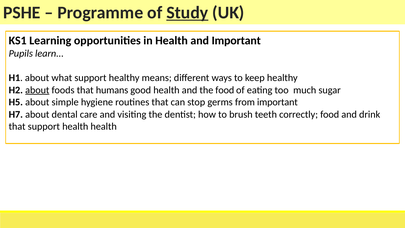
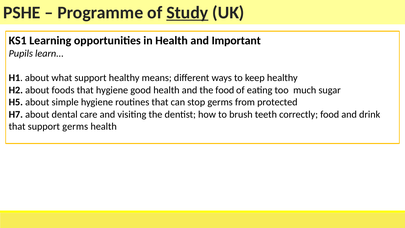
about at (37, 90) underline: present -> none
that humans: humans -> hygiene
from important: important -> protected
support health: health -> germs
